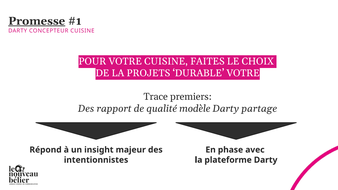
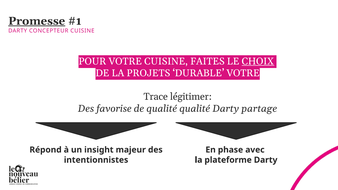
CHOIX underline: none -> present
premiers: premiers -> légitimer
rapport: rapport -> favorise
qualité modèle: modèle -> qualité
